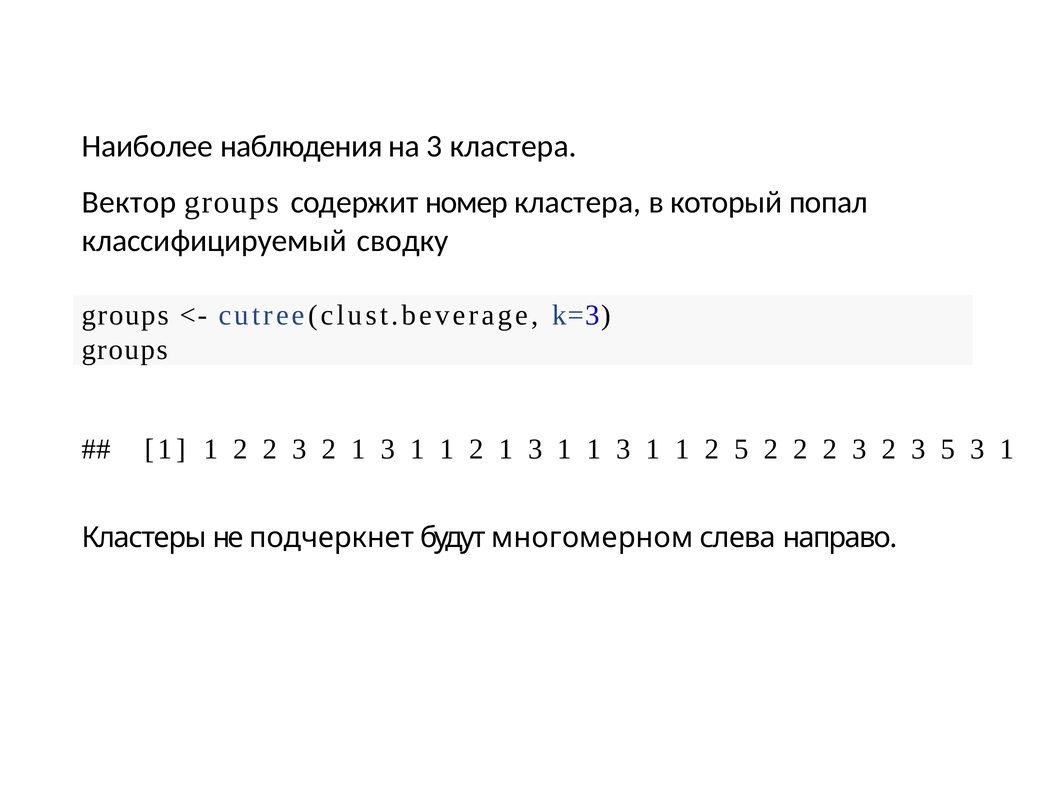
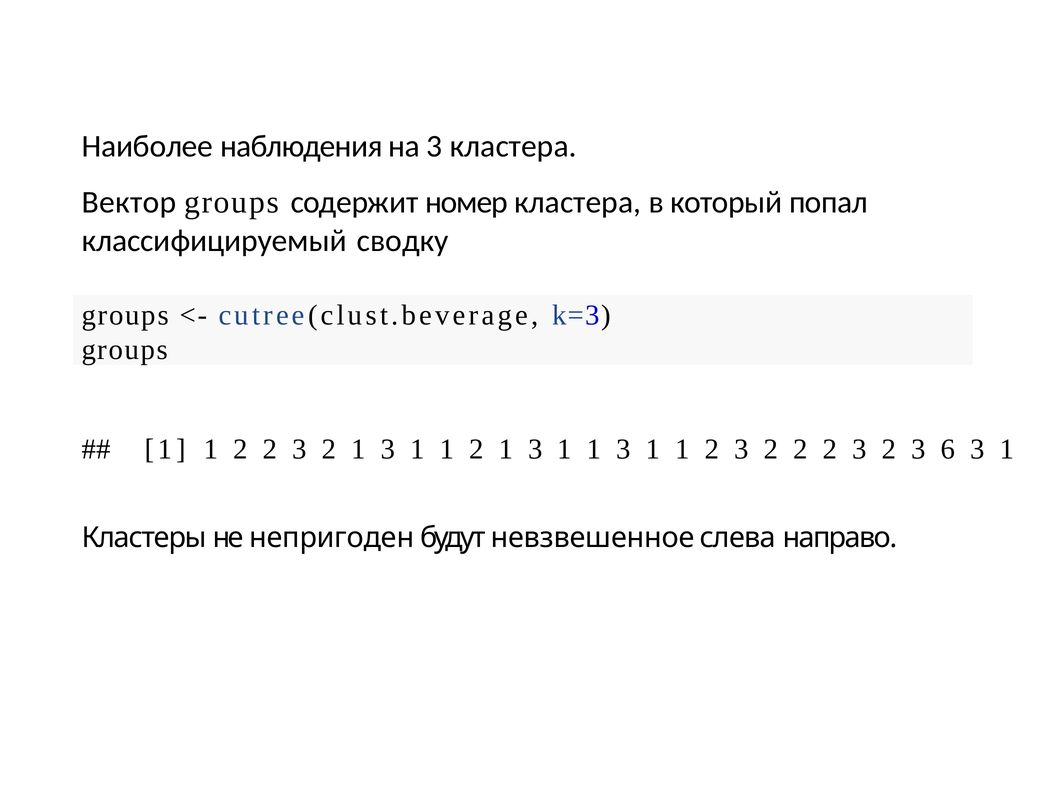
1 2 5: 5 -> 3
3 5: 5 -> 6
подчеркнет: подчеркнет -> непригоден
многомерном: многомерном -> невзвешенное
